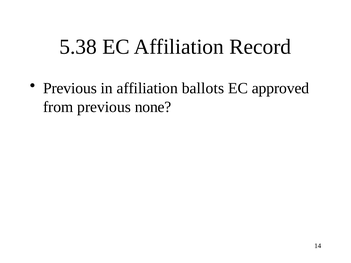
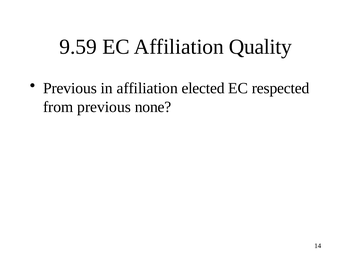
5.38: 5.38 -> 9.59
Record: Record -> Quality
ballots: ballots -> elected
approved: approved -> respected
